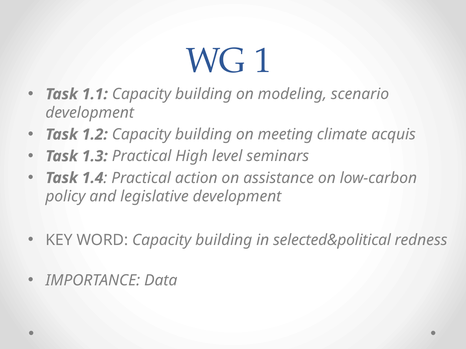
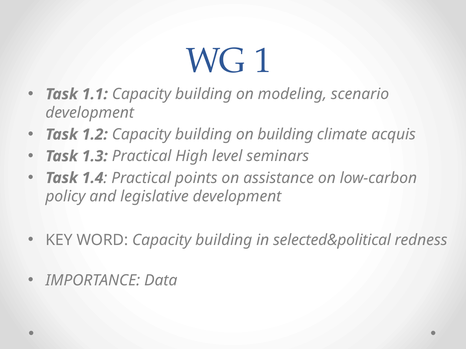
on meeting: meeting -> building
action: action -> points
